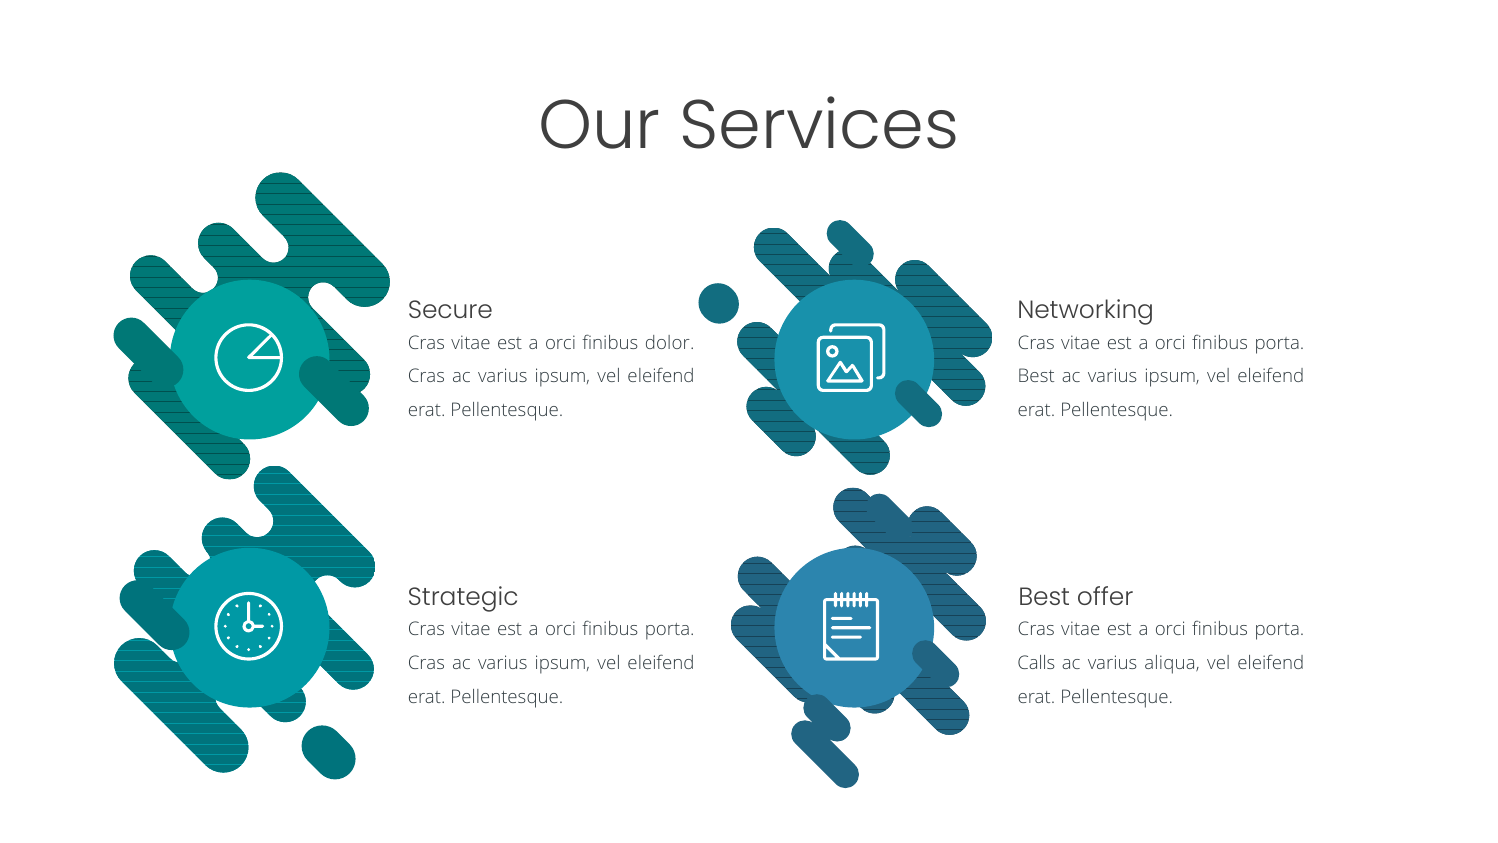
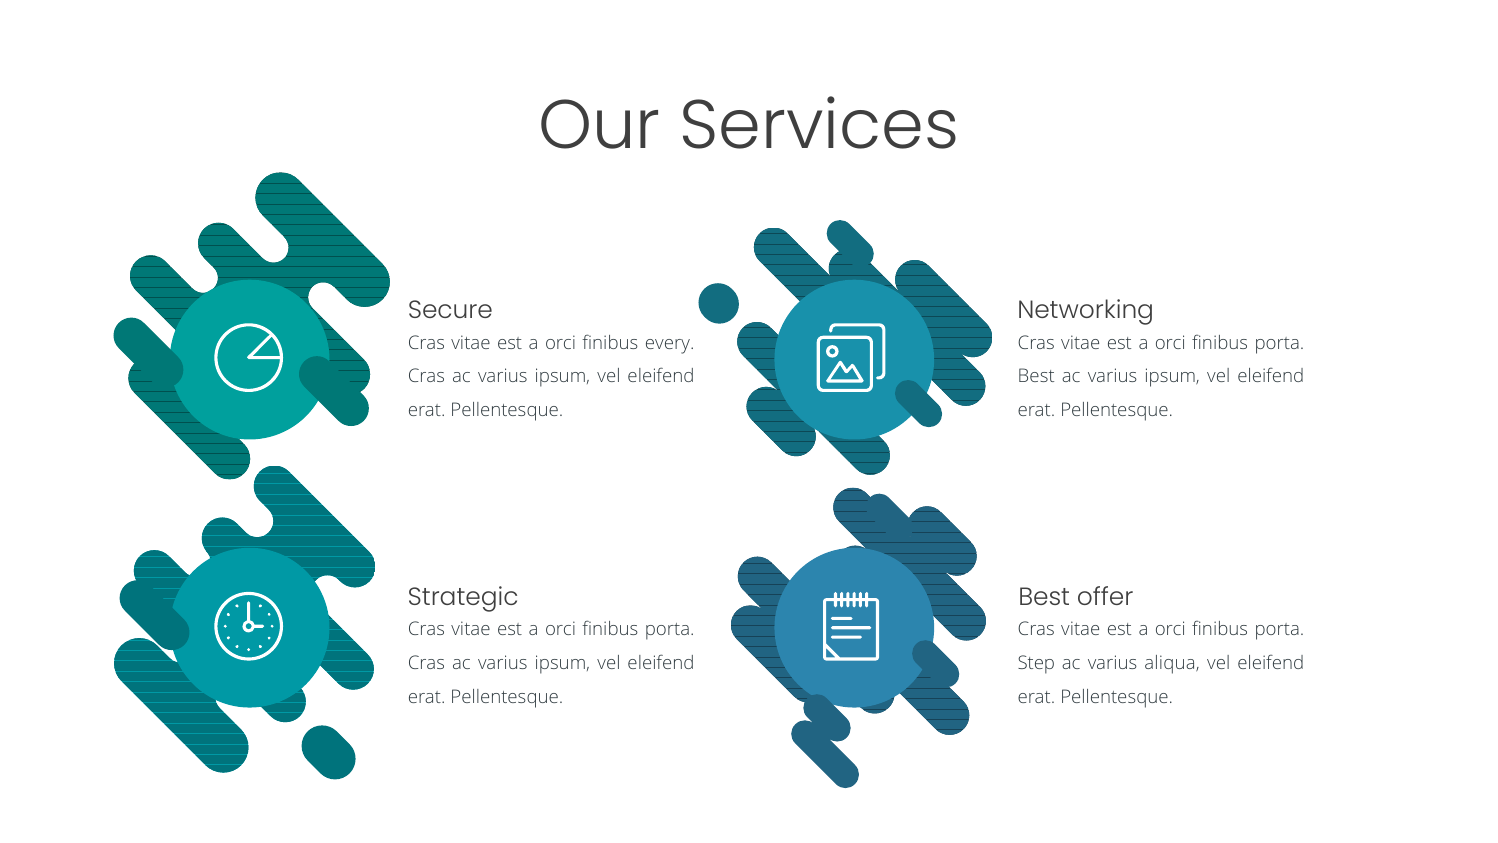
dolor: dolor -> every
Calls: Calls -> Step
